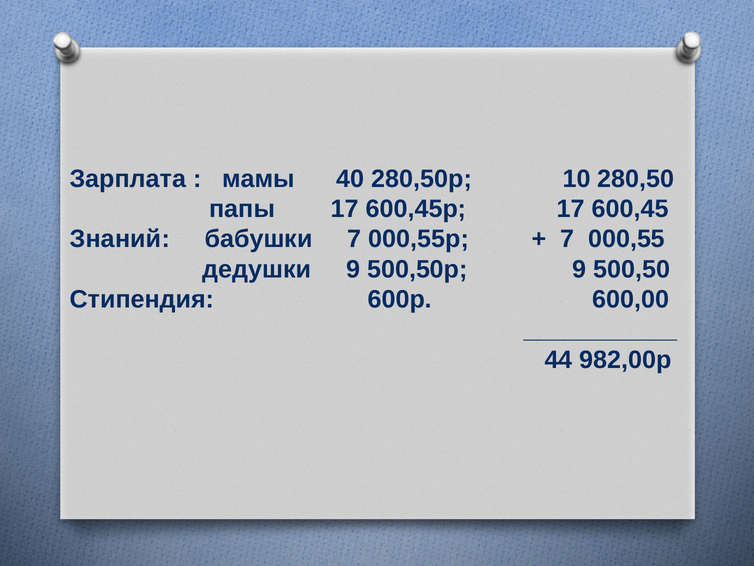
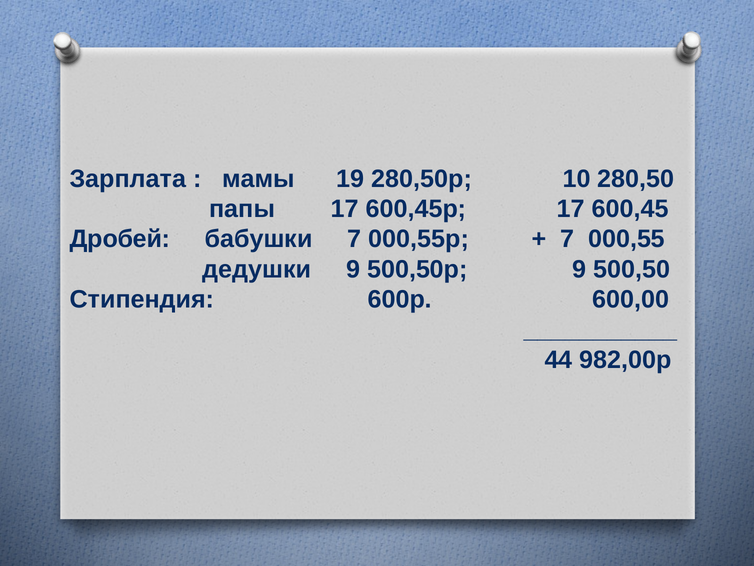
40: 40 -> 19
Знаний: Знаний -> Дробей
